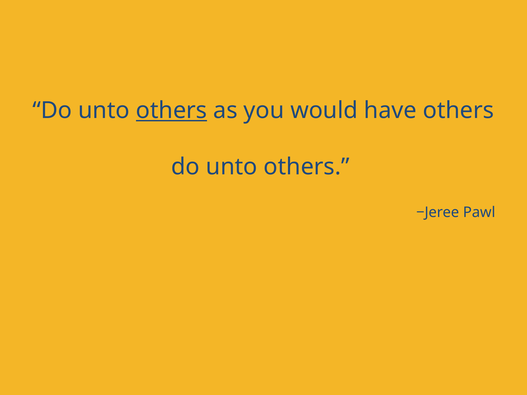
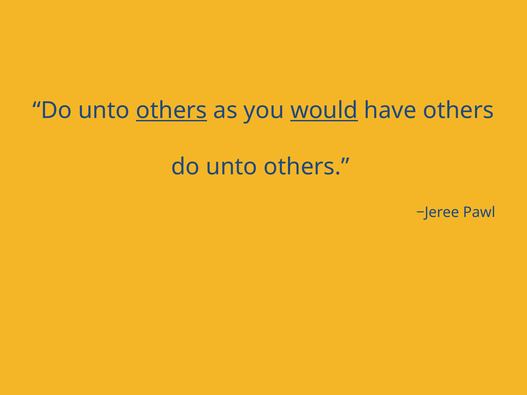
would underline: none -> present
